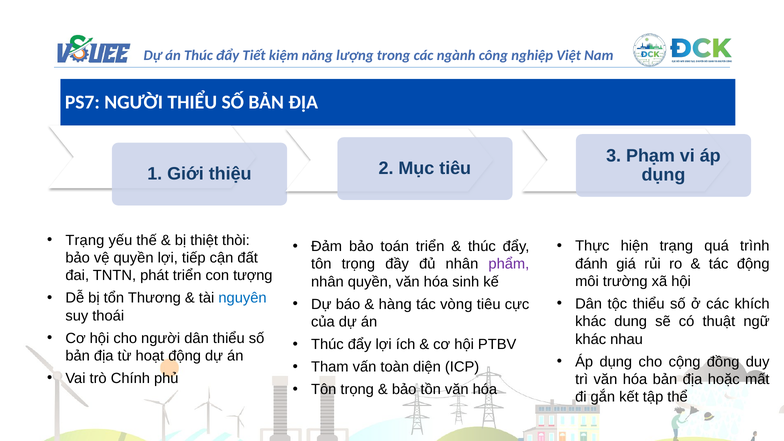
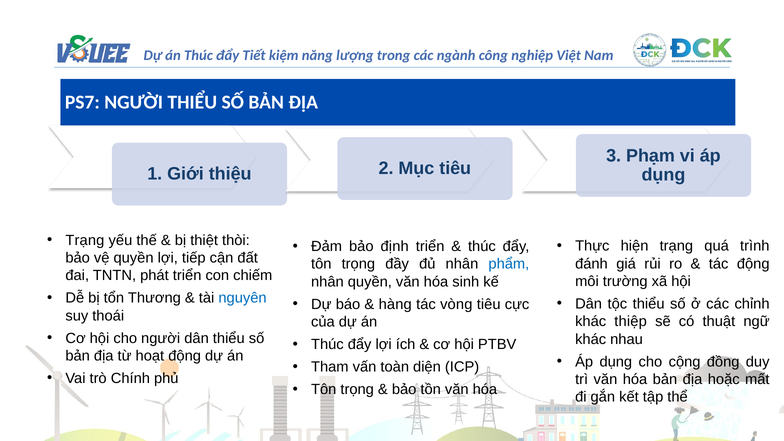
toán: toán -> định
phẩm colour: purple -> blue
tượng: tượng -> chiếm
khích: khích -> chỉnh
dung: dung -> thiệp
